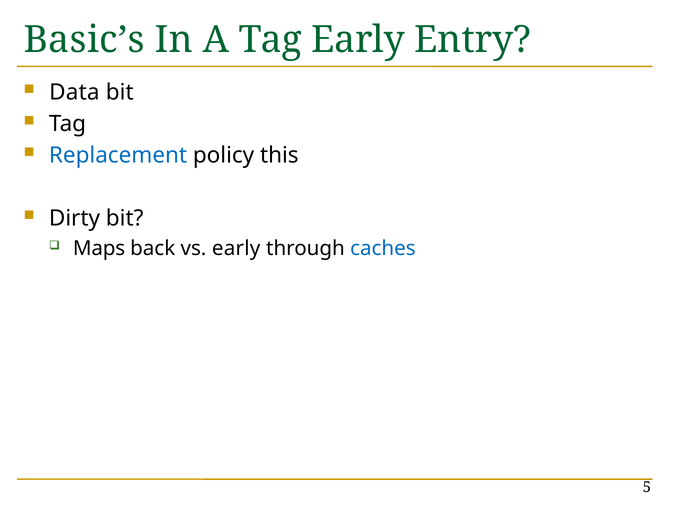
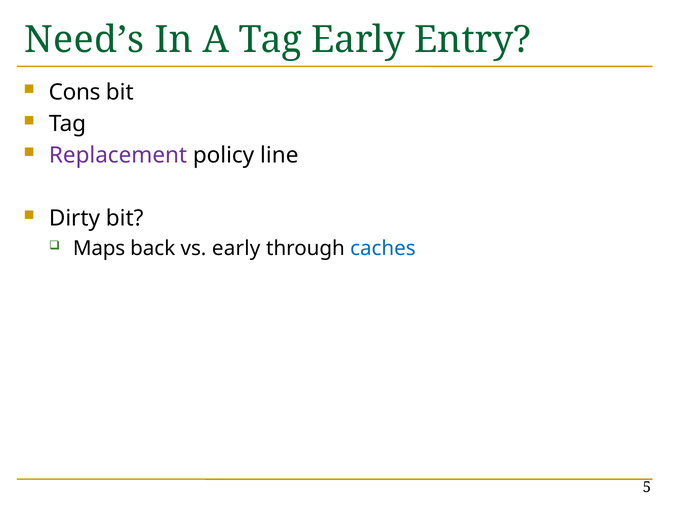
Basic’s: Basic’s -> Need’s
Data: Data -> Cons
Replacement colour: blue -> purple
this: this -> line
